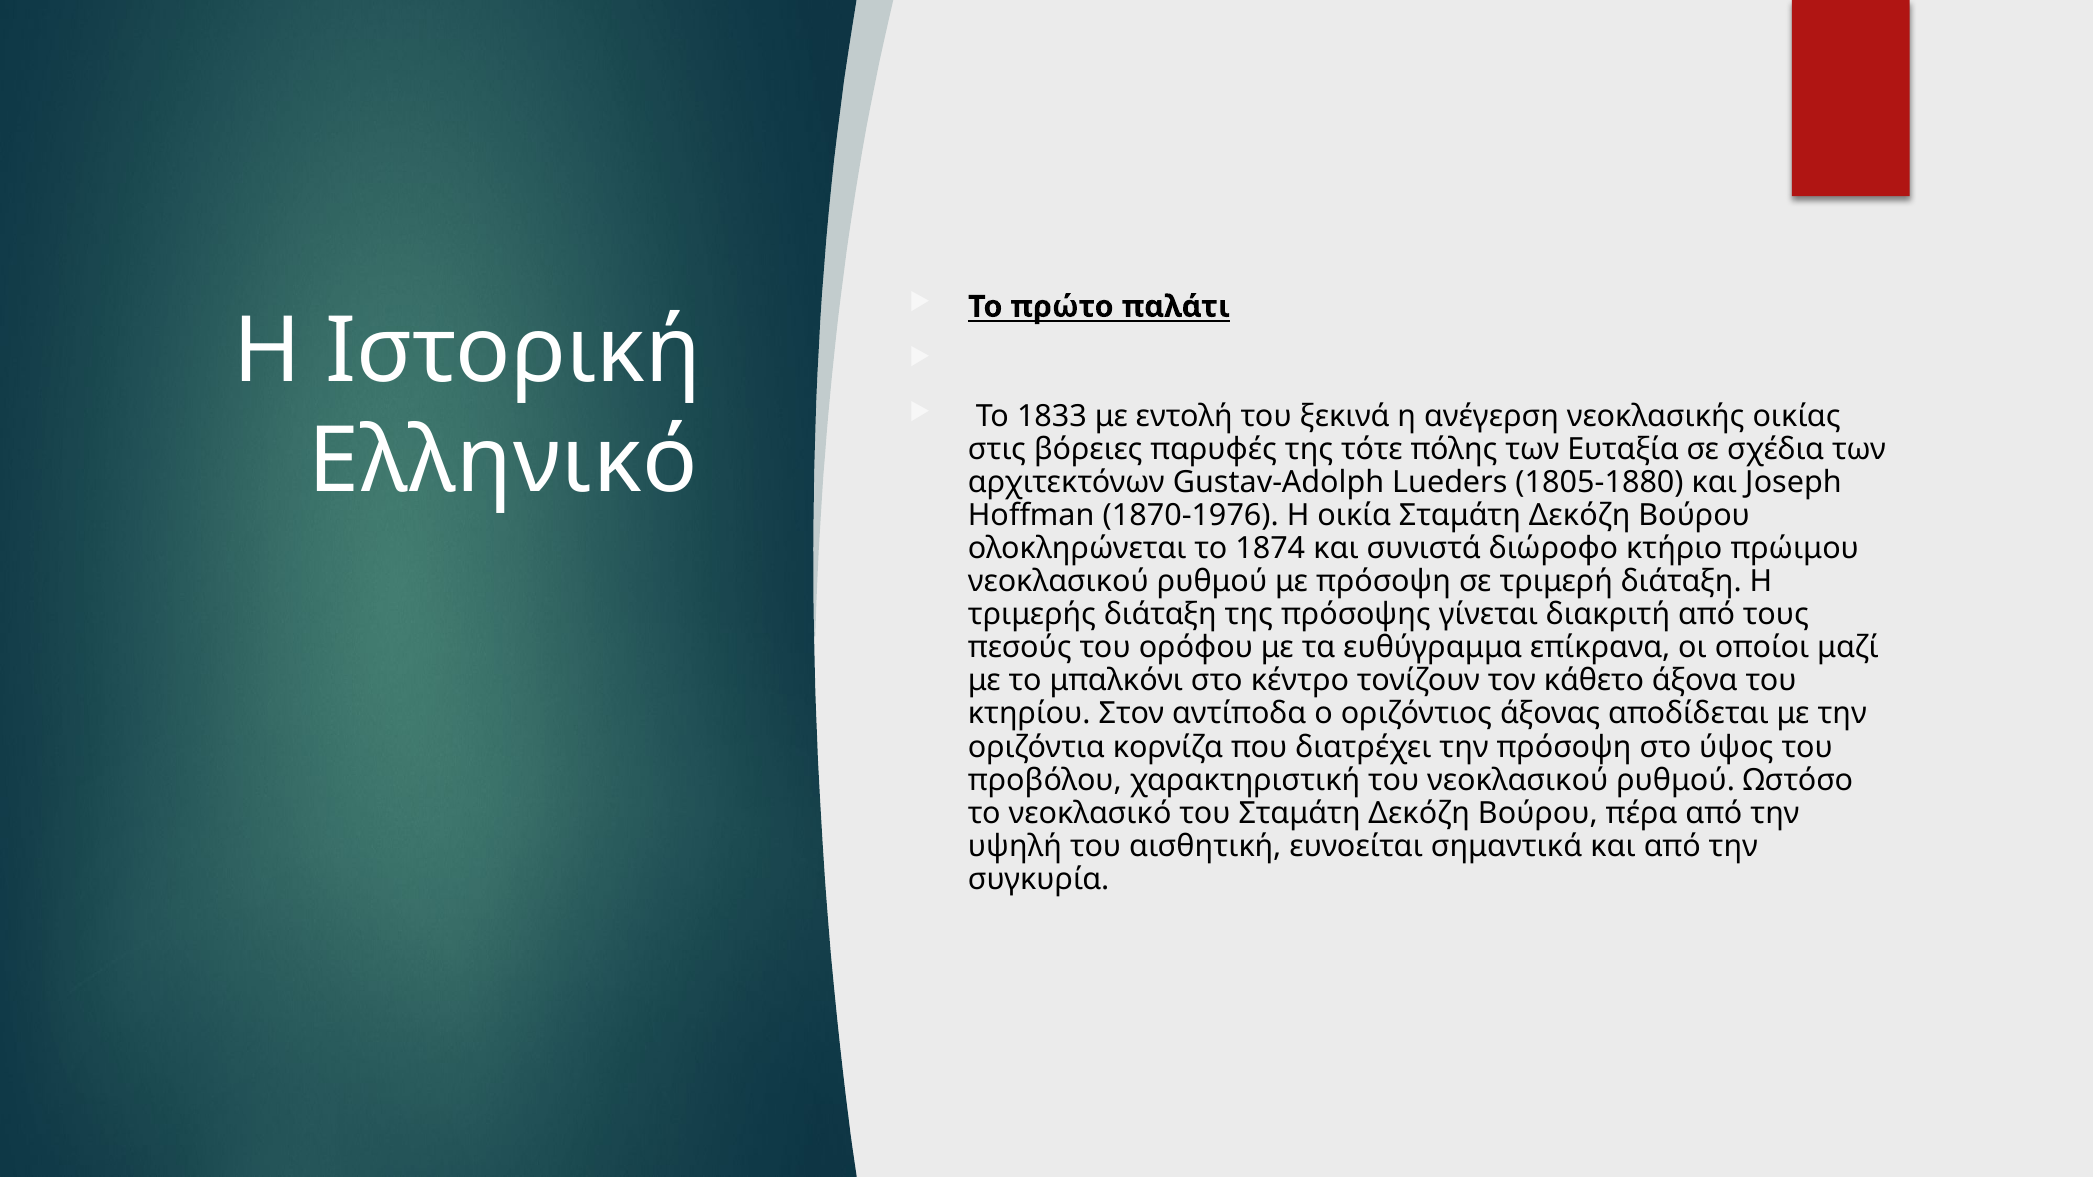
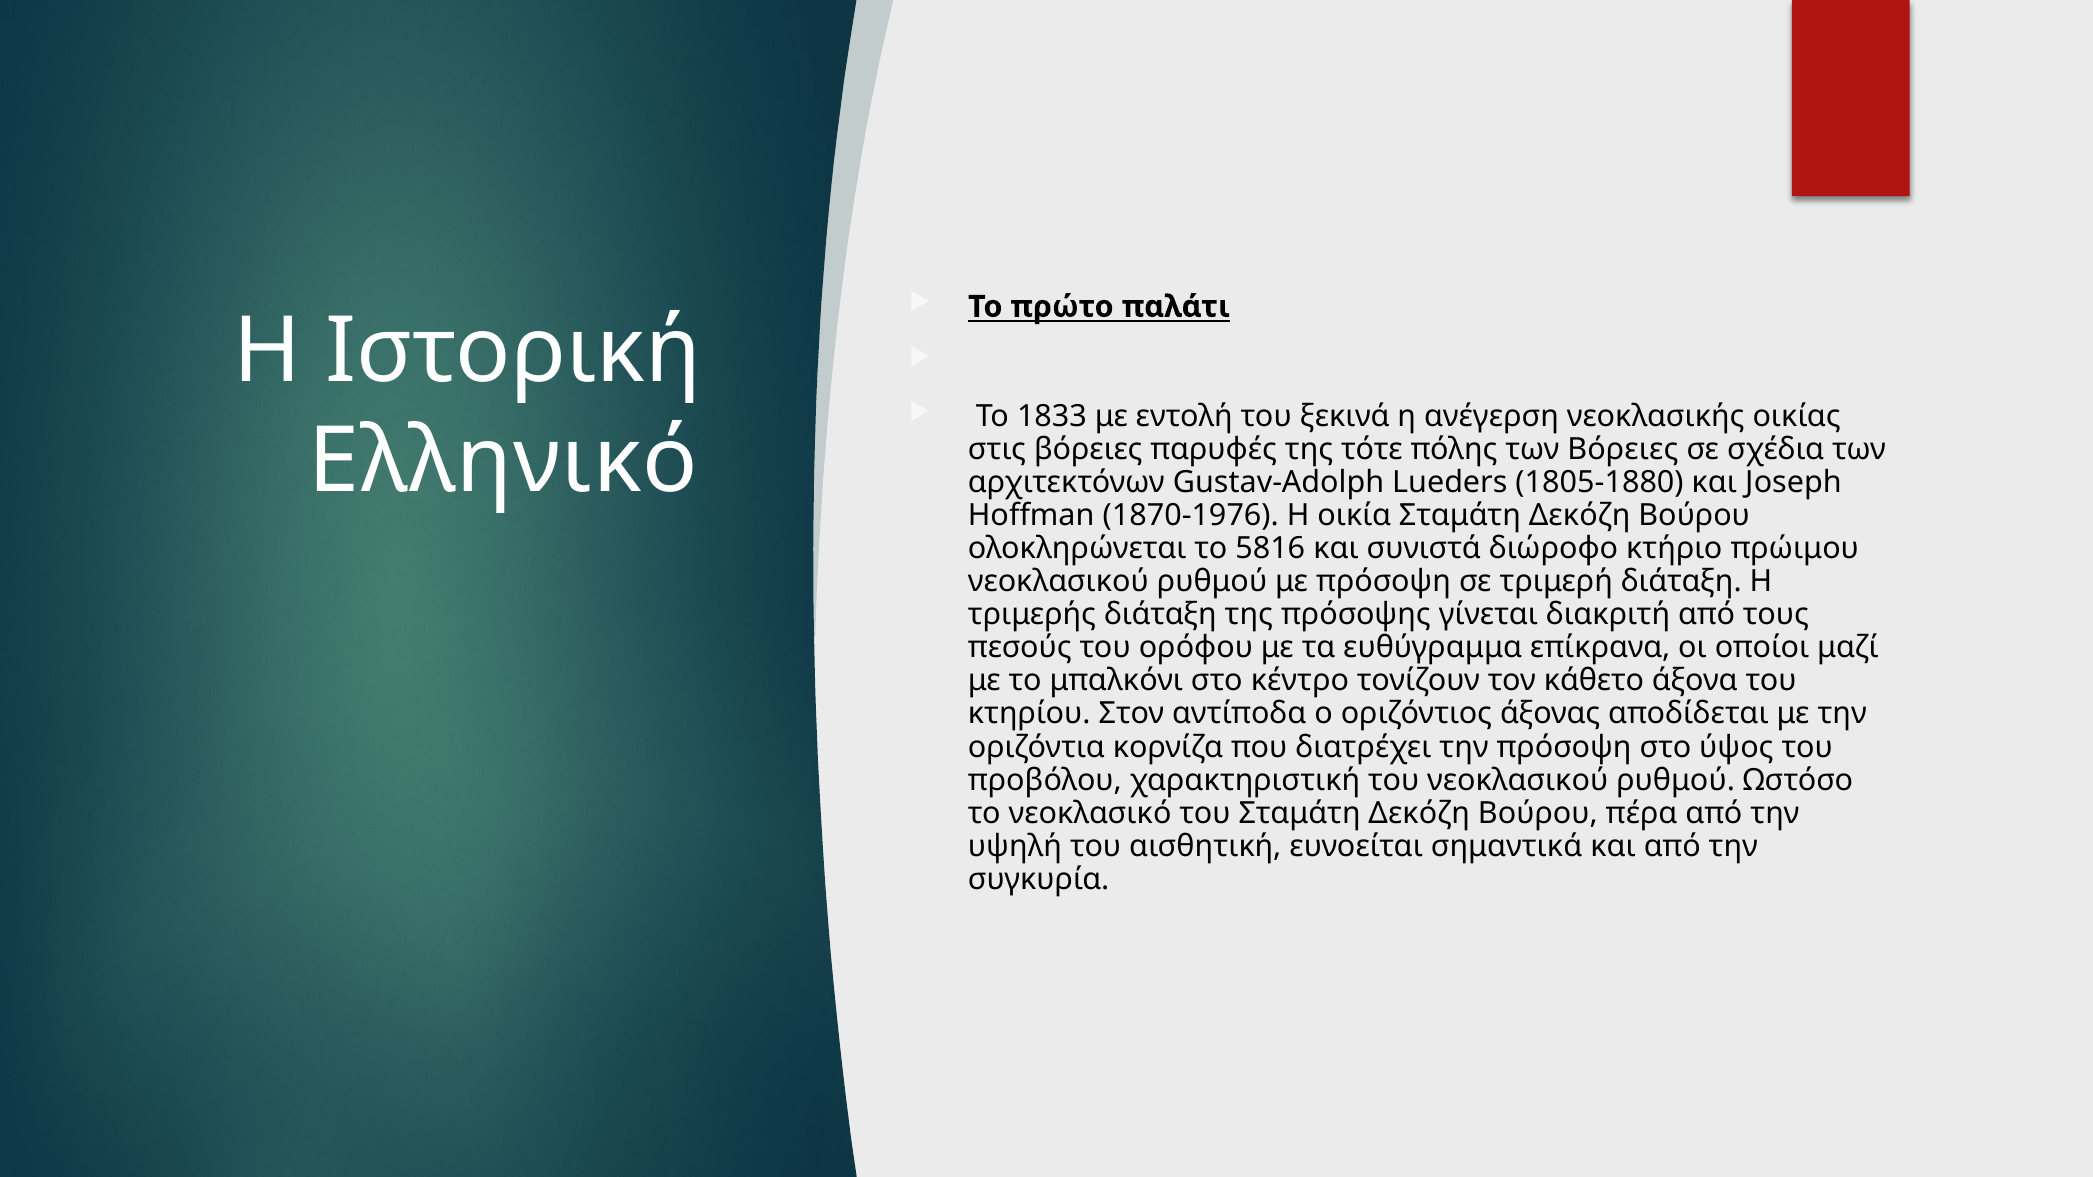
των Ευταξία: Ευταξία -> Βόρειες
1874: 1874 -> 5816
